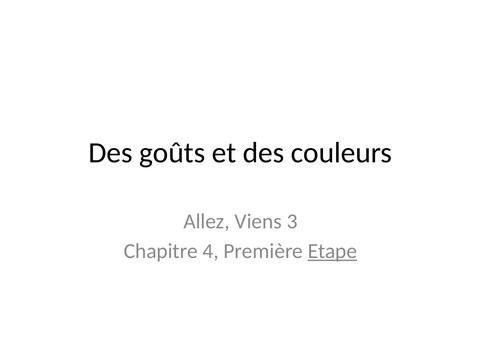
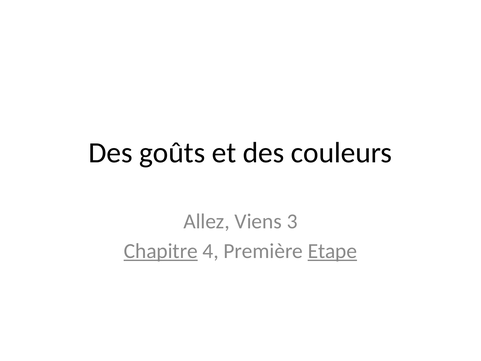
Chapitre underline: none -> present
